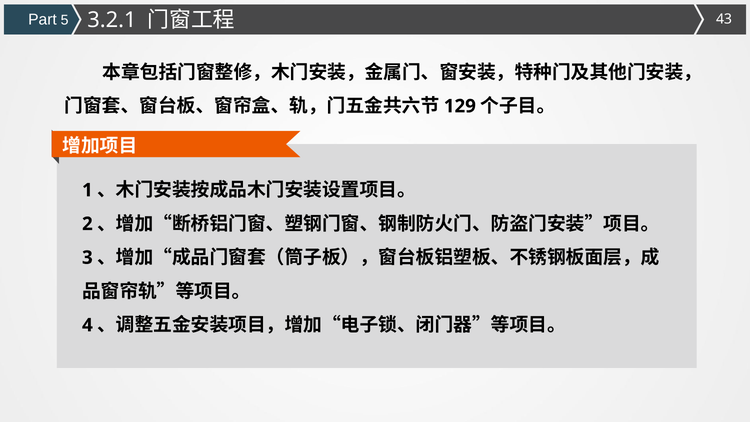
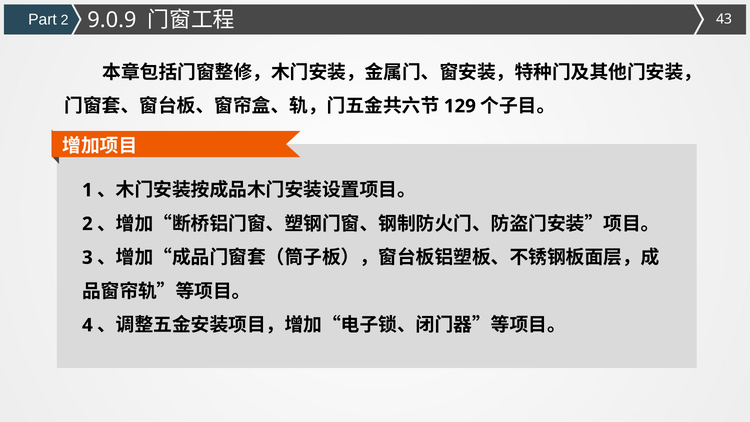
Part 5: 5 -> 2
3.2.1: 3.2.1 -> 9.0.9
